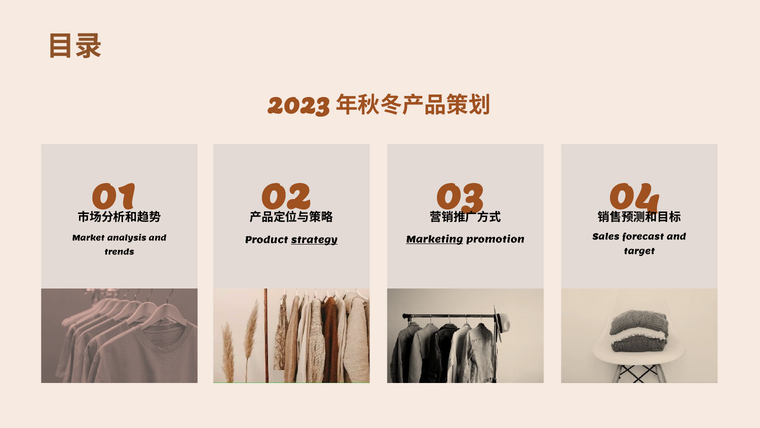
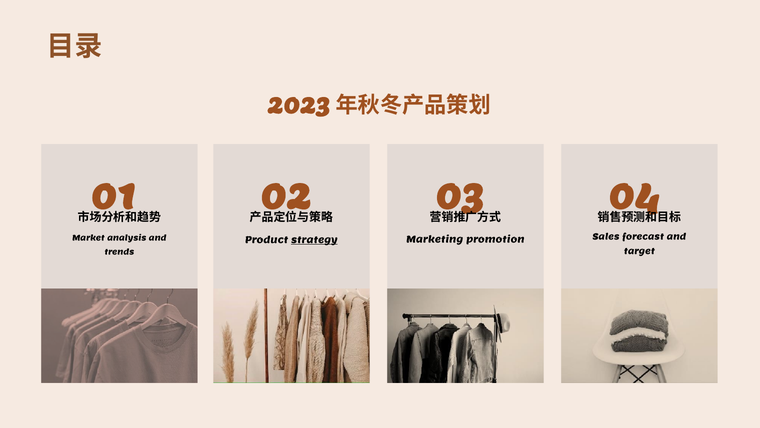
Marketing underline: present -> none
